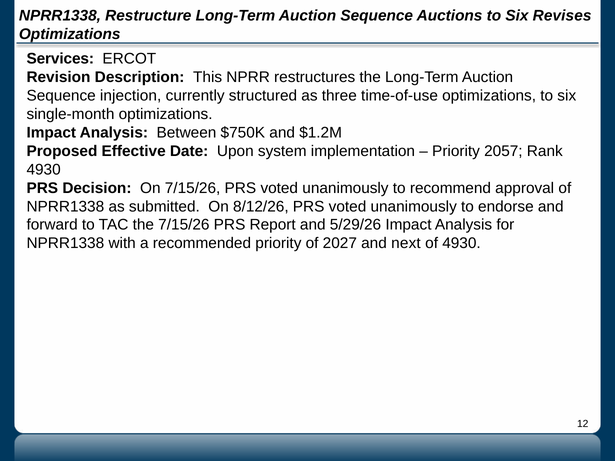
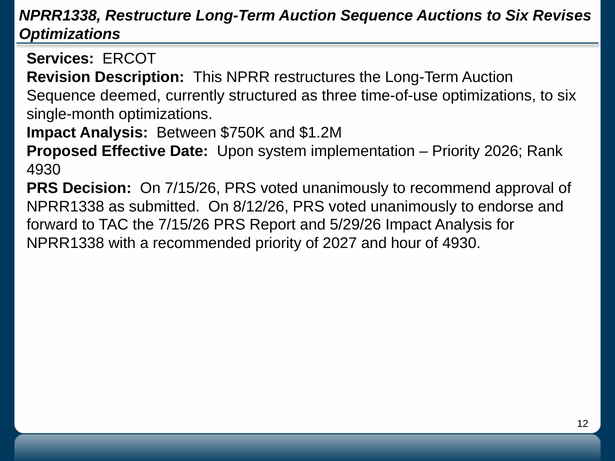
injection: injection -> deemed
2057: 2057 -> 2026
next: next -> hour
